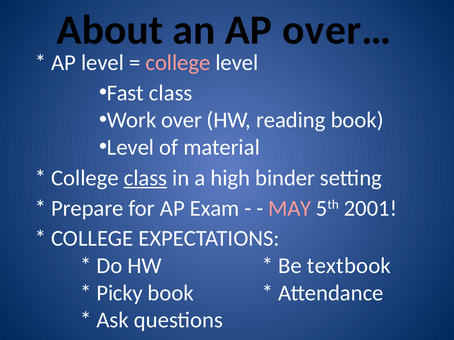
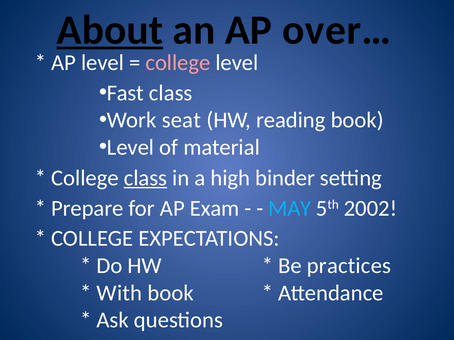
About underline: none -> present
over: over -> seat
MAY colour: pink -> light blue
2001: 2001 -> 2002
textbook: textbook -> practices
Picky: Picky -> With
